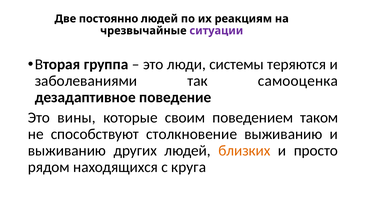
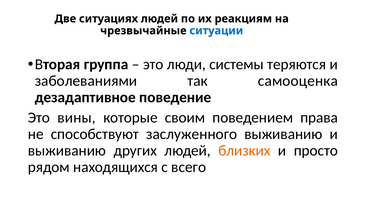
постоянно: постоянно -> ситуациях
ситуации colour: purple -> blue
таком: таком -> права
столкновение: столкновение -> заслуженного
круга: круга -> всего
